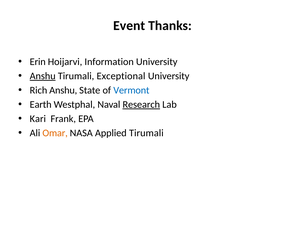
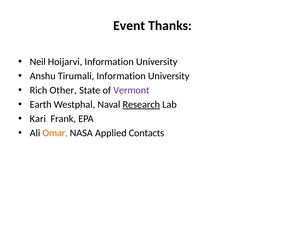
Erin: Erin -> Neil
Anshu at (43, 76) underline: present -> none
Tirumali Exceptional: Exceptional -> Information
Rich Anshu: Anshu -> Other
Vermont colour: blue -> purple
Applied Tirumali: Tirumali -> Contacts
